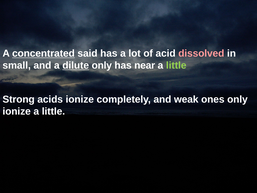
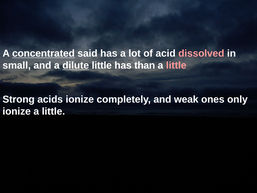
dilute only: only -> little
near: near -> than
little at (176, 65) colour: light green -> pink
